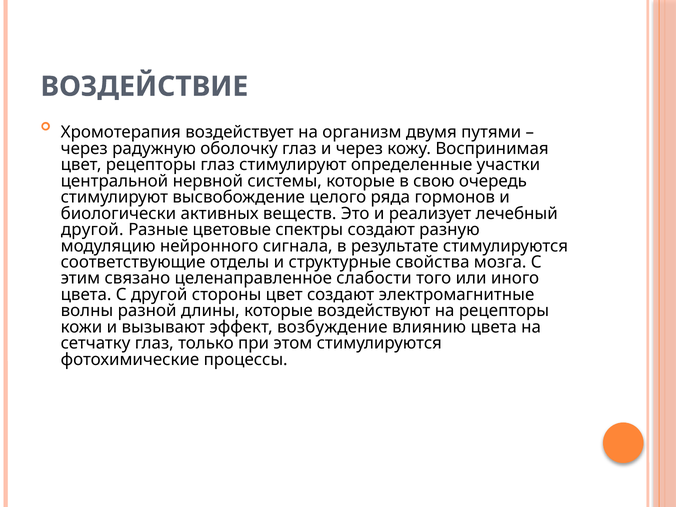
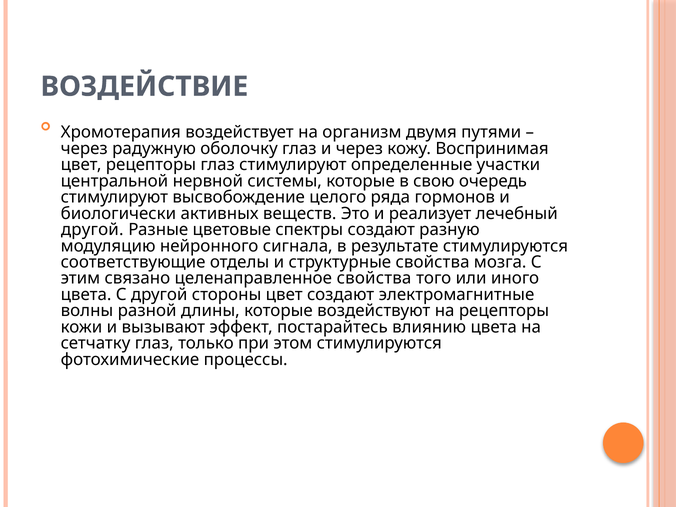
целенаправленное слабости: слабости -> свойства
возбуждение: возбуждение -> постарайтесь
